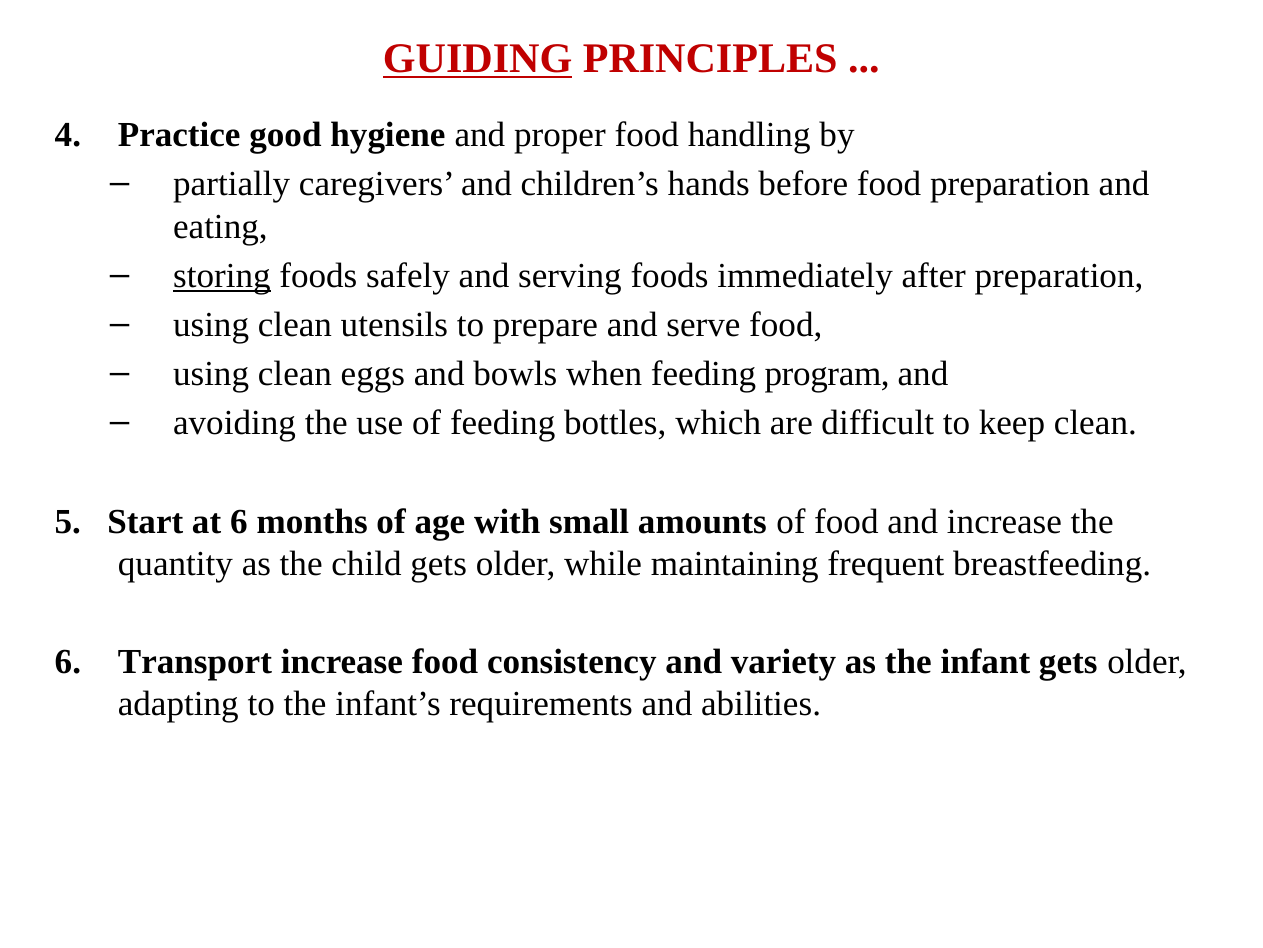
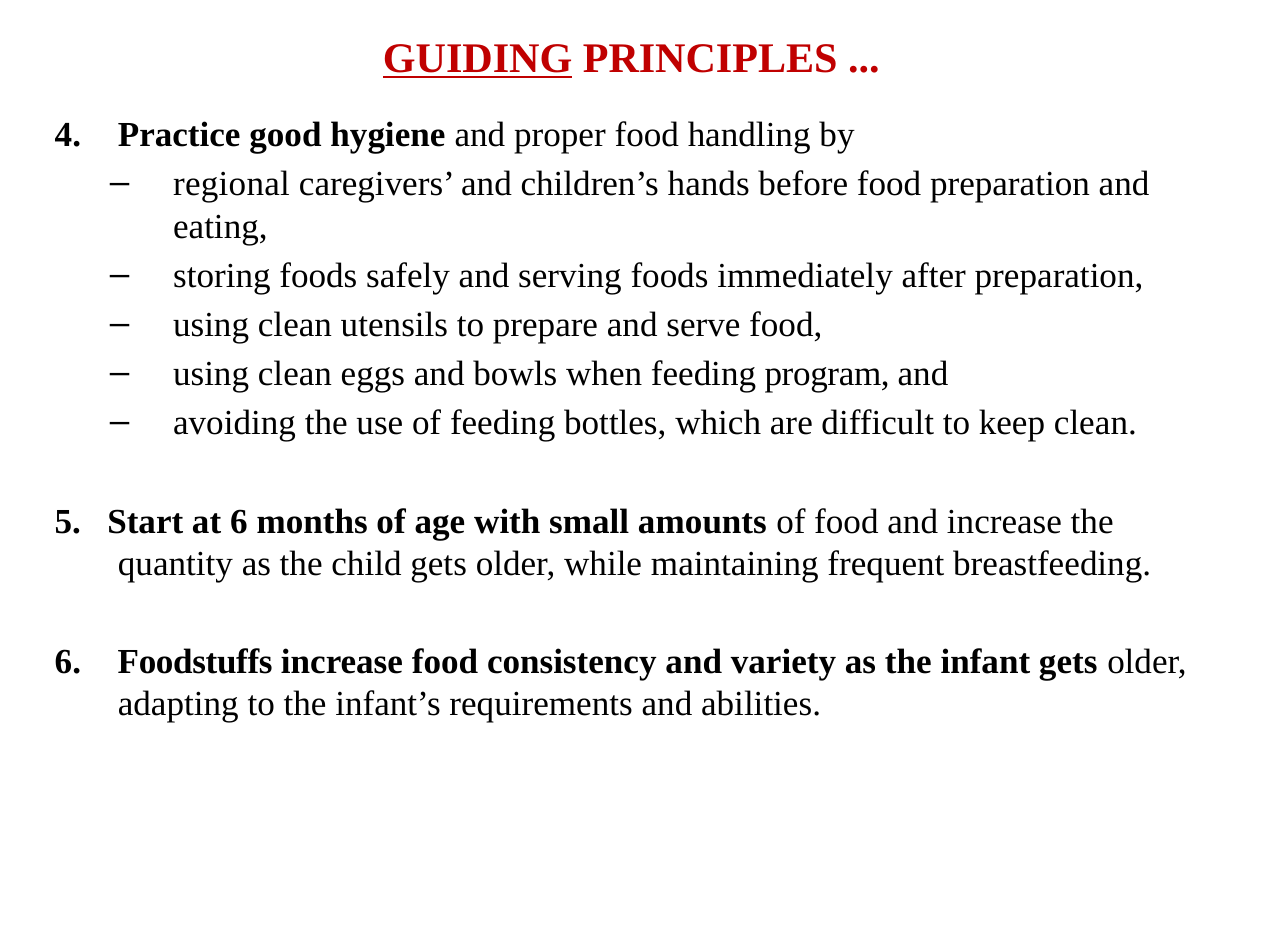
partially: partially -> regional
storing underline: present -> none
Transport: Transport -> Foodstuffs
